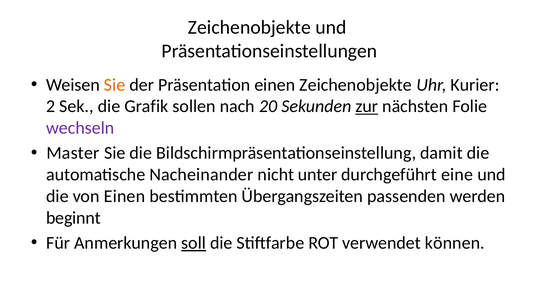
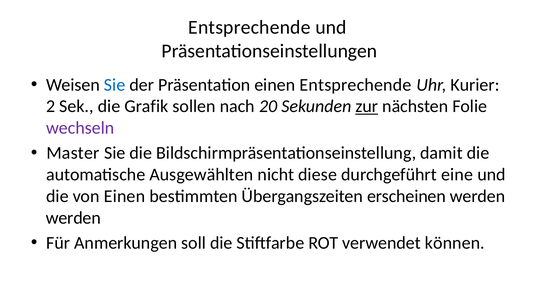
Zeichenobjekte at (249, 27): Zeichenobjekte -> Entsprechende
Sie at (115, 85) colour: orange -> blue
einen Zeichenobjekte: Zeichenobjekte -> Entsprechende
Nacheinander: Nacheinander -> Ausgewählten
unter: unter -> diese
passenden: passenden -> erscheinen
beginnt at (73, 218): beginnt -> werden
soll underline: present -> none
